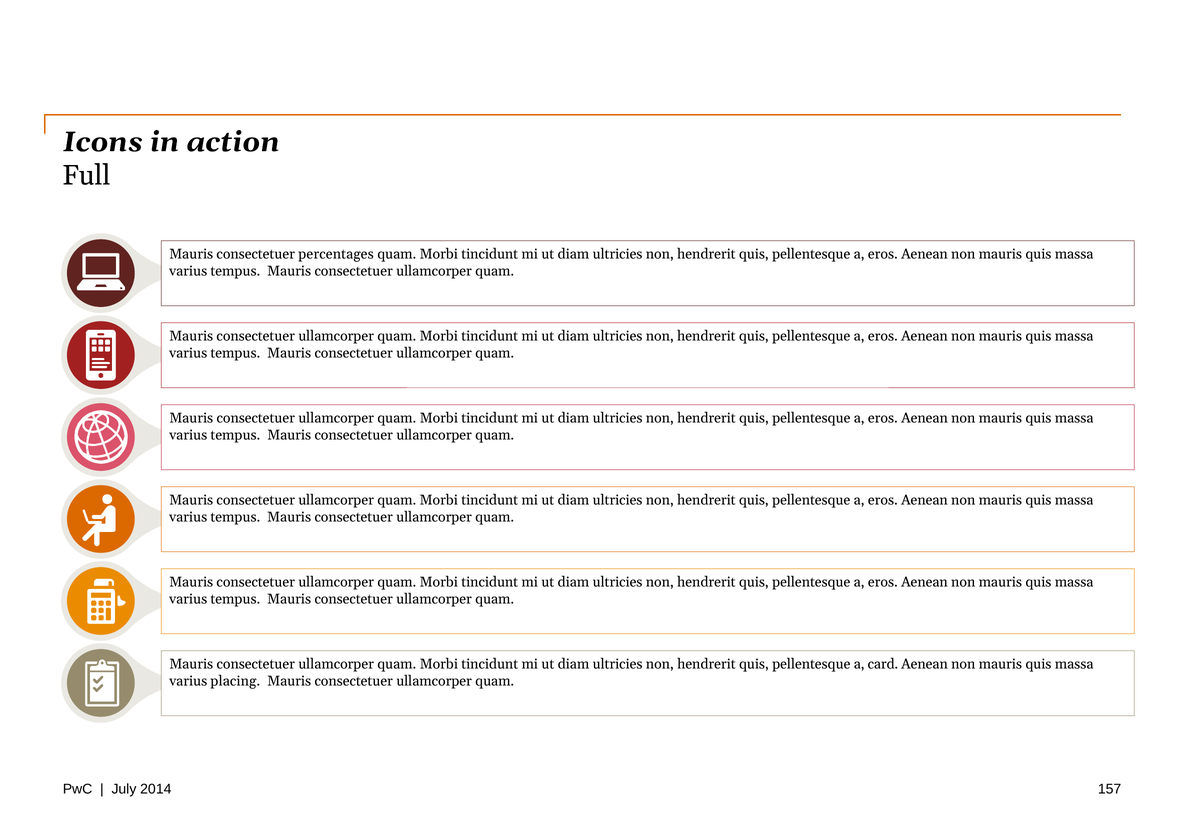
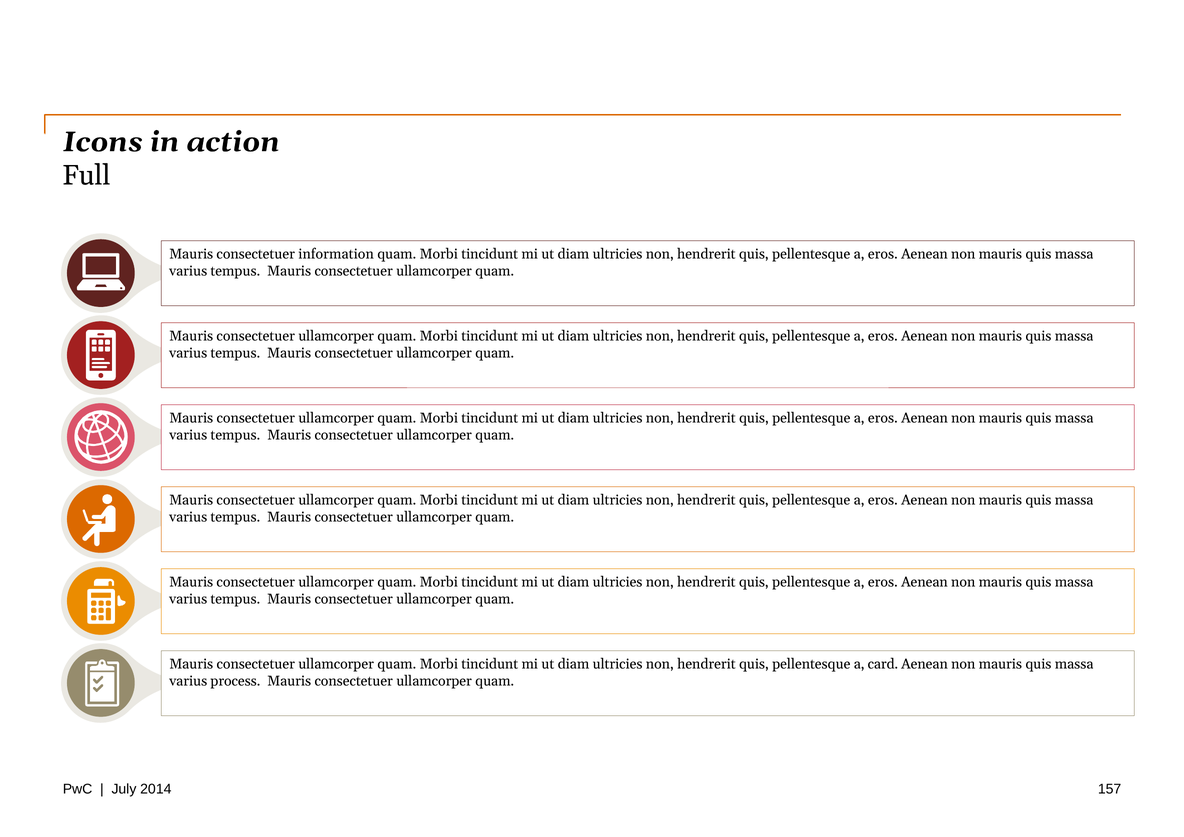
percentages: percentages -> information
placing: placing -> process
